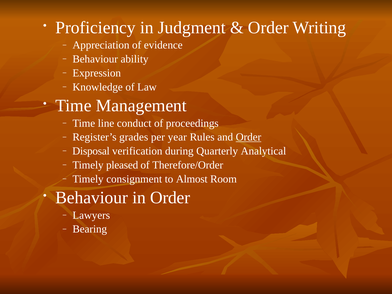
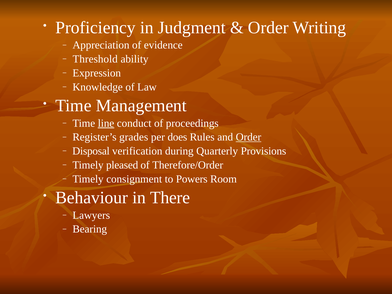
Behaviour at (95, 59): Behaviour -> Threshold
line underline: none -> present
year: year -> does
Analytical: Analytical -> Provisions
Almost: Almost -> Powers
in Order: Order -> There
